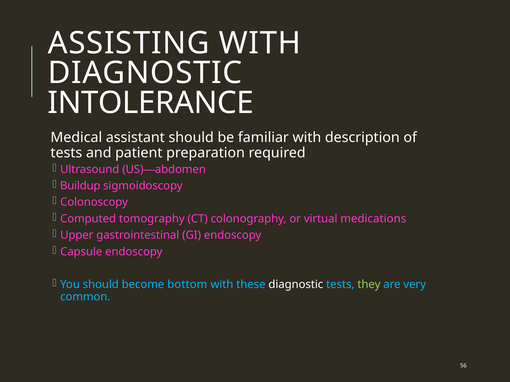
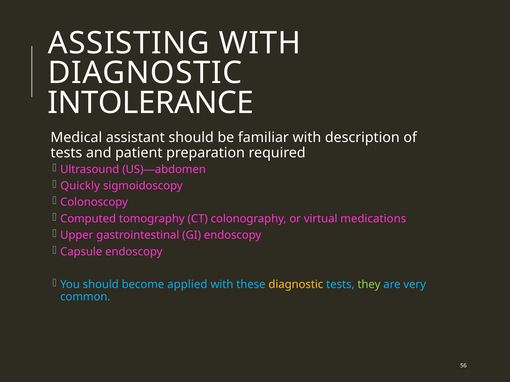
Buildup: Buildup -> Quickly
bottom: bottom -> applied
diagnostic at (296, 285) colour: white -> yellow
